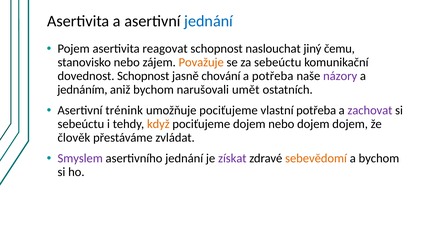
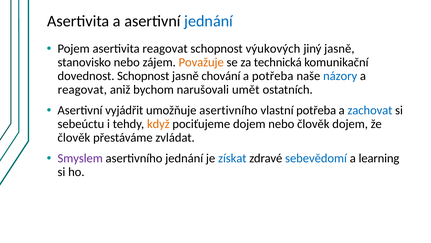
naslouchat: naslouchat -> výukových
jiný čemu: čemu -> jasně
za sebeúctu: sebeúctu -> technická
názory colour: purple -> blue
jednáním at (82, 89): jednáním -> reagovat
trénink: trénink -> vyjádřit
umožňuje pociťujeme: pociťujeme -> asertivního
zachovat colour: purple -> blue
nebo dojem: dojem -> člověk
získat colour: purple -> blue
sebevědomí colour: orange -> blue
a bychom: bychom -> learning
